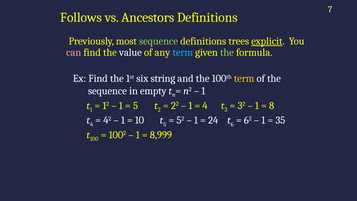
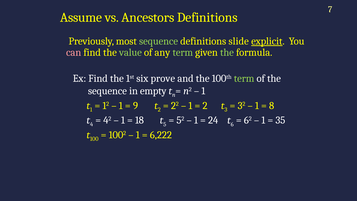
Follows: Follows -> Assume
trees: trees -> slide
value colour: white -> light green
term at (183, 52) colour: light blue -> light green
string: string -> prove
term at (244, 78) colour: yellow -> light green
5 at (136, 105): 5 -> 9
4 at (205, 105): 4 -> 2
10: 10 -> 18
8,999: 8,999 -> 6,222
